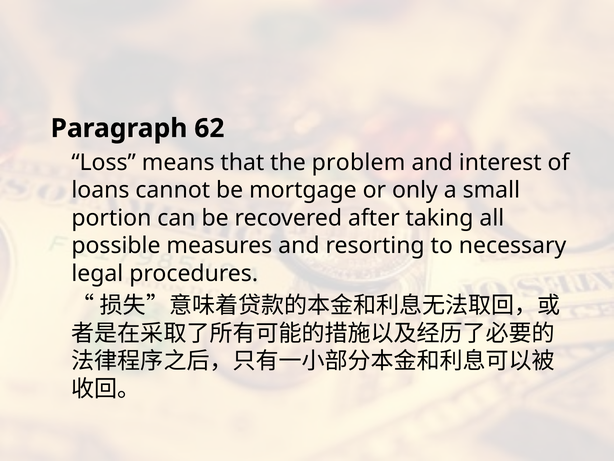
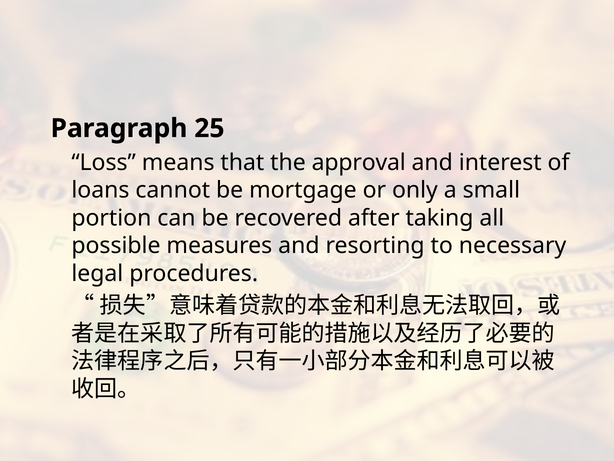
62: 62 -> 25
problem: problem -> approval
